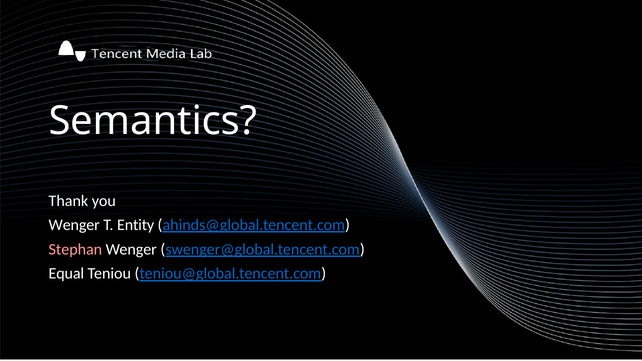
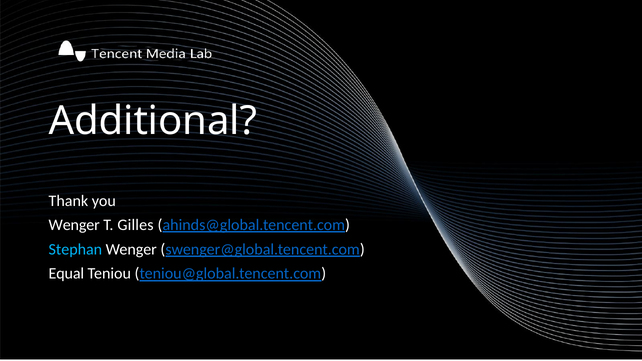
Semantics: Semantics -> Additional
Entity: Entity -> Gilles
Stephan colour: pink -> light blue
